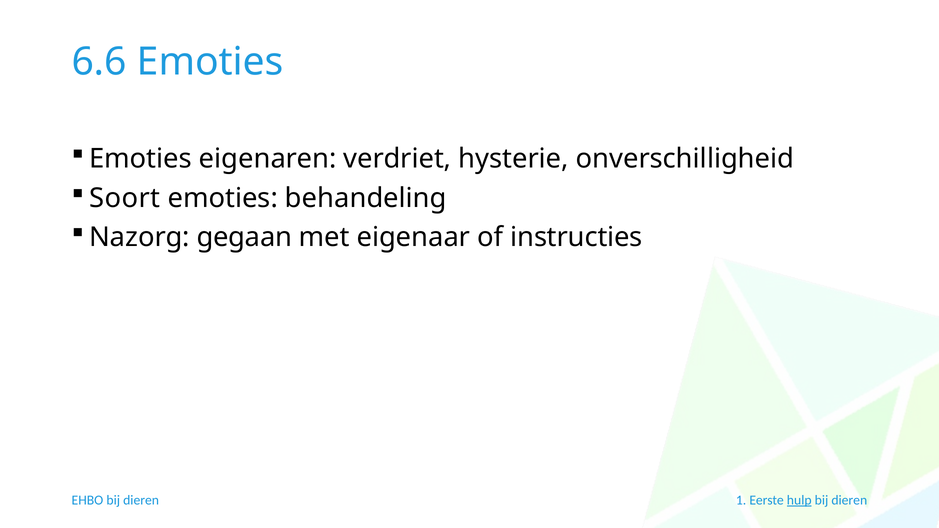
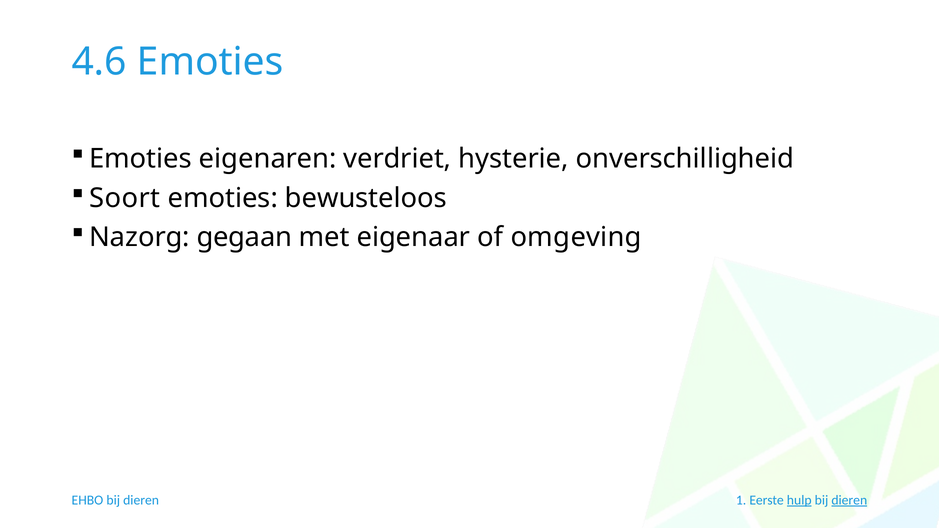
6.6: 6.6 -> 4.6
behandeling: behandeling -> bewusteloos
instructies: instructies -> omgeving
dieren at (849, 500) underline: none -> present
